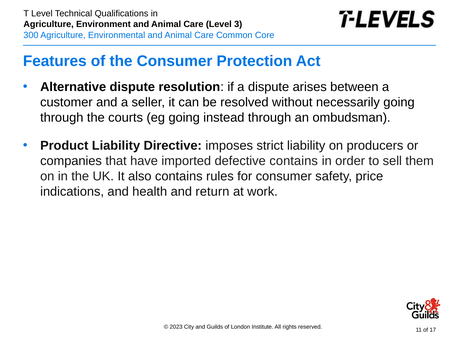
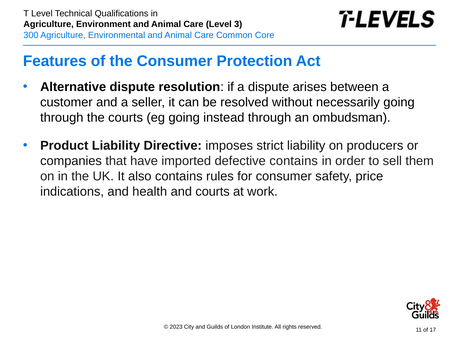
and return: return -> courts
